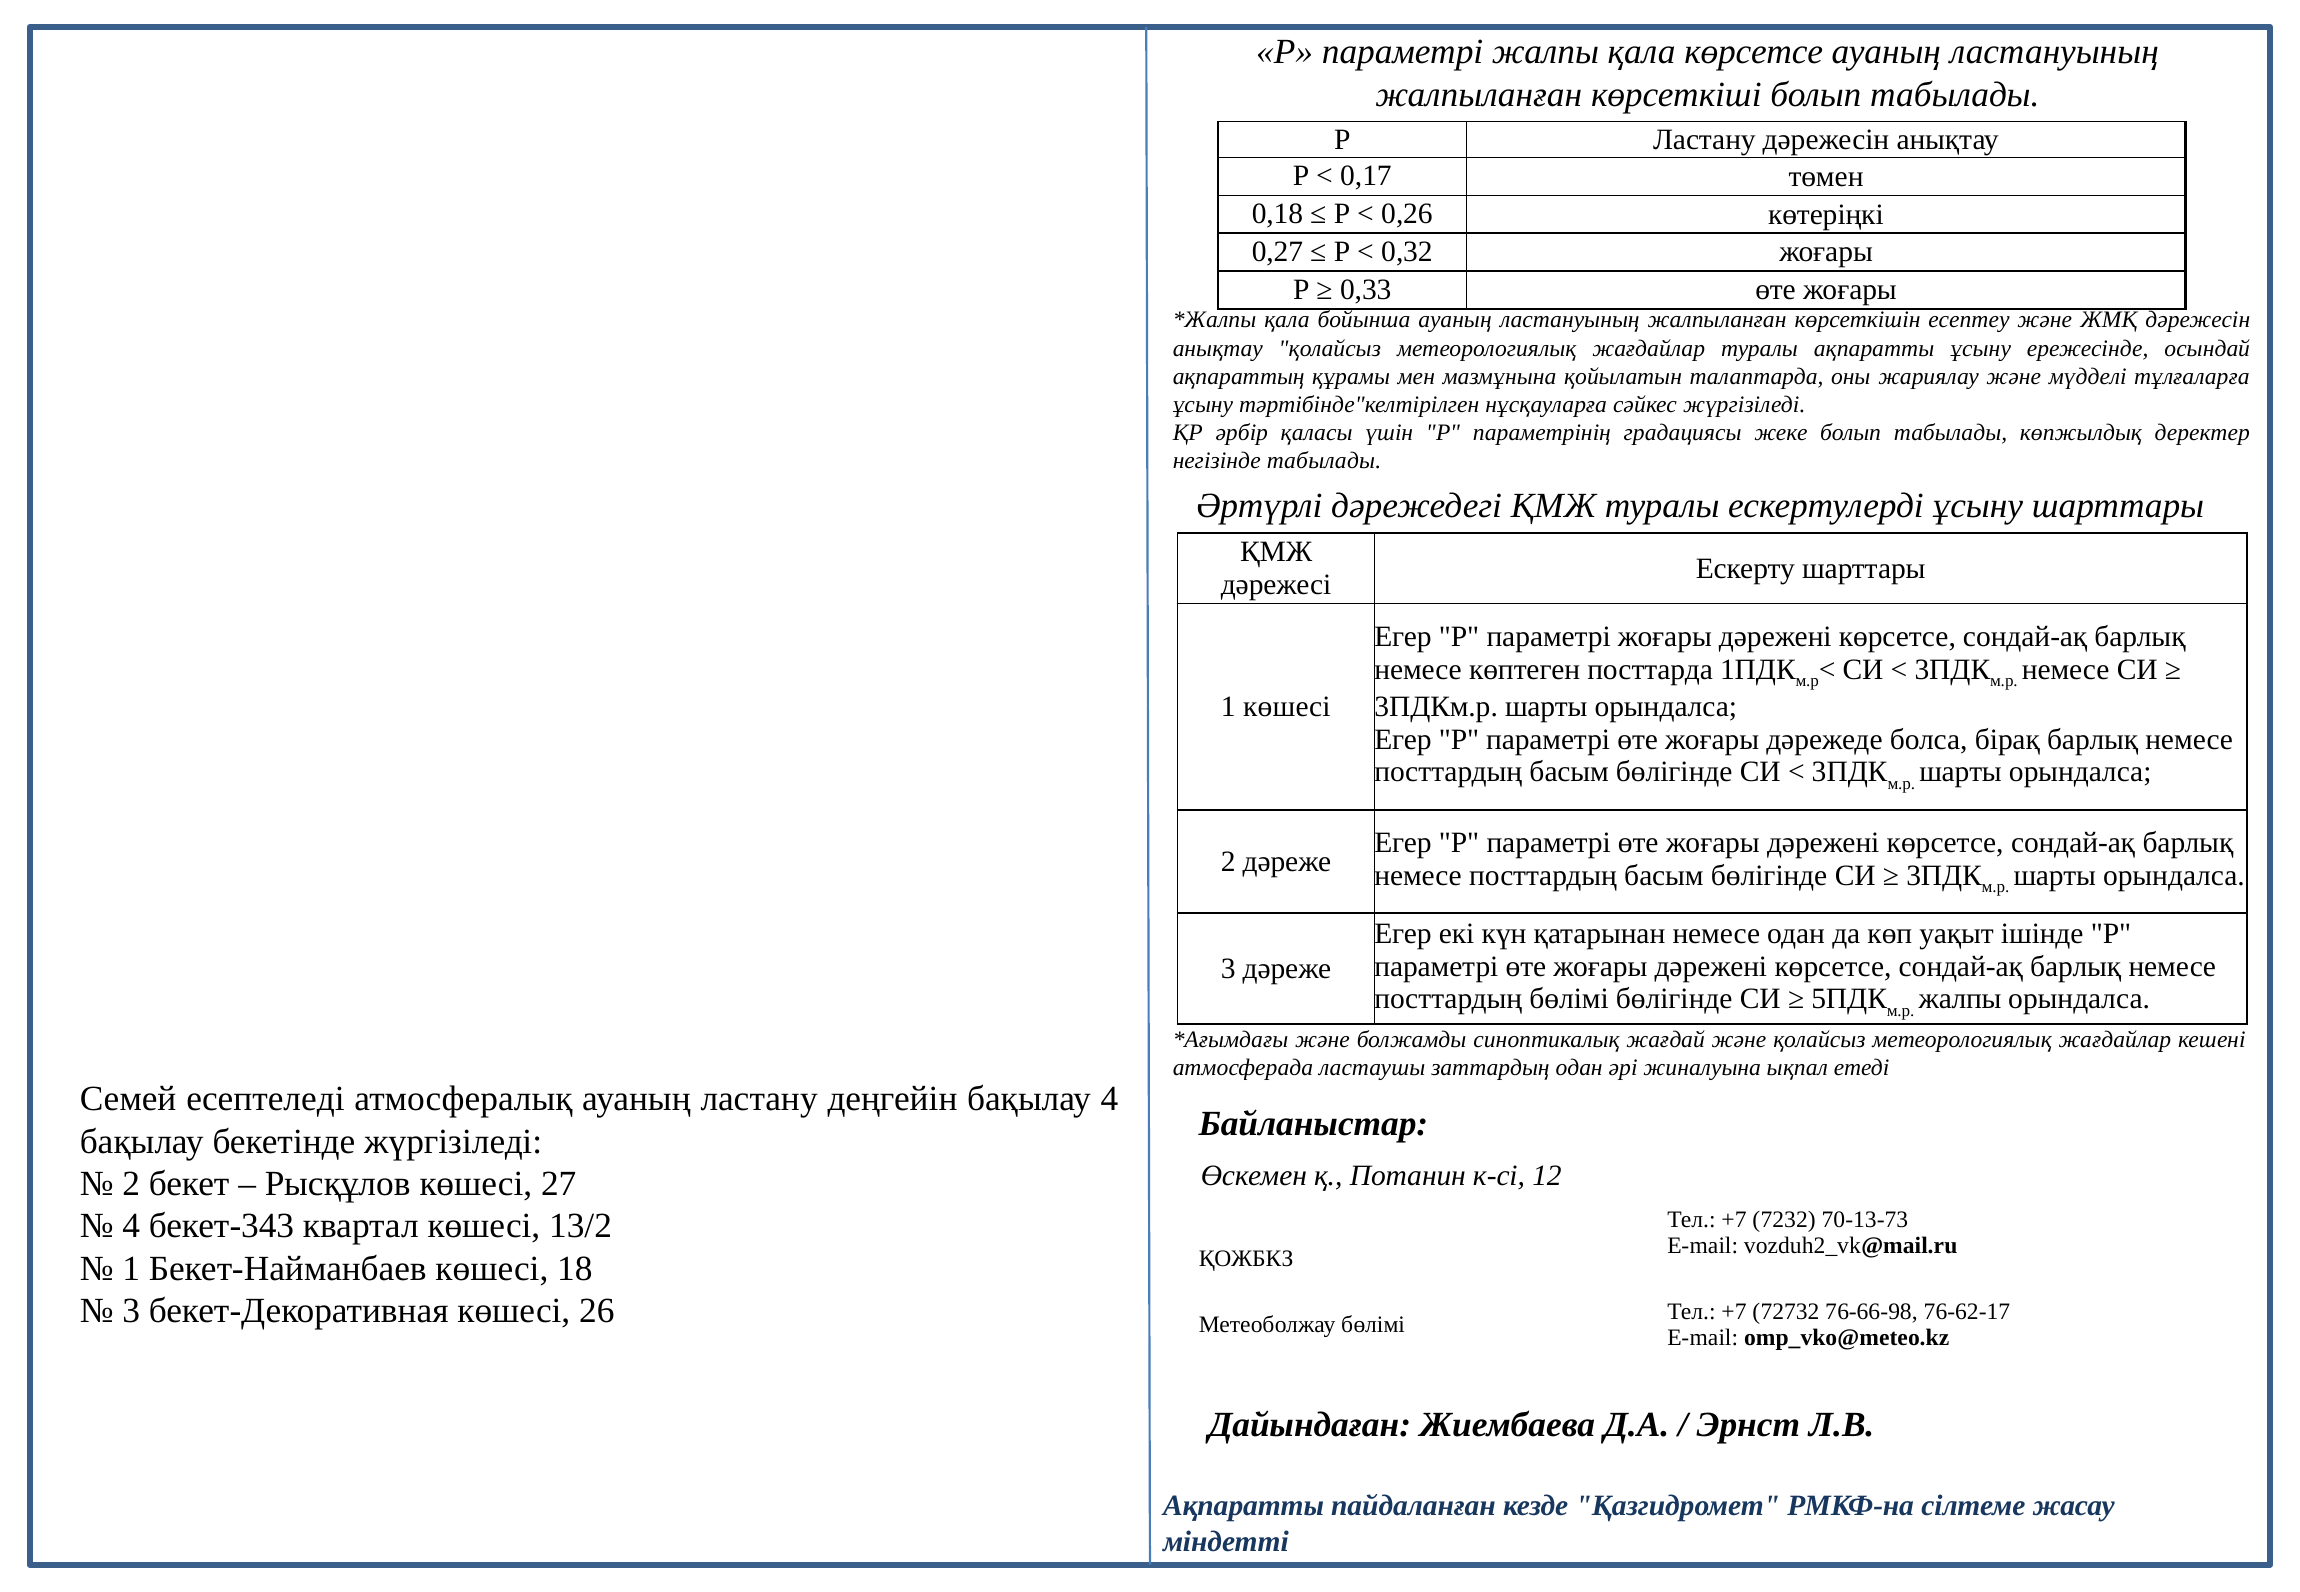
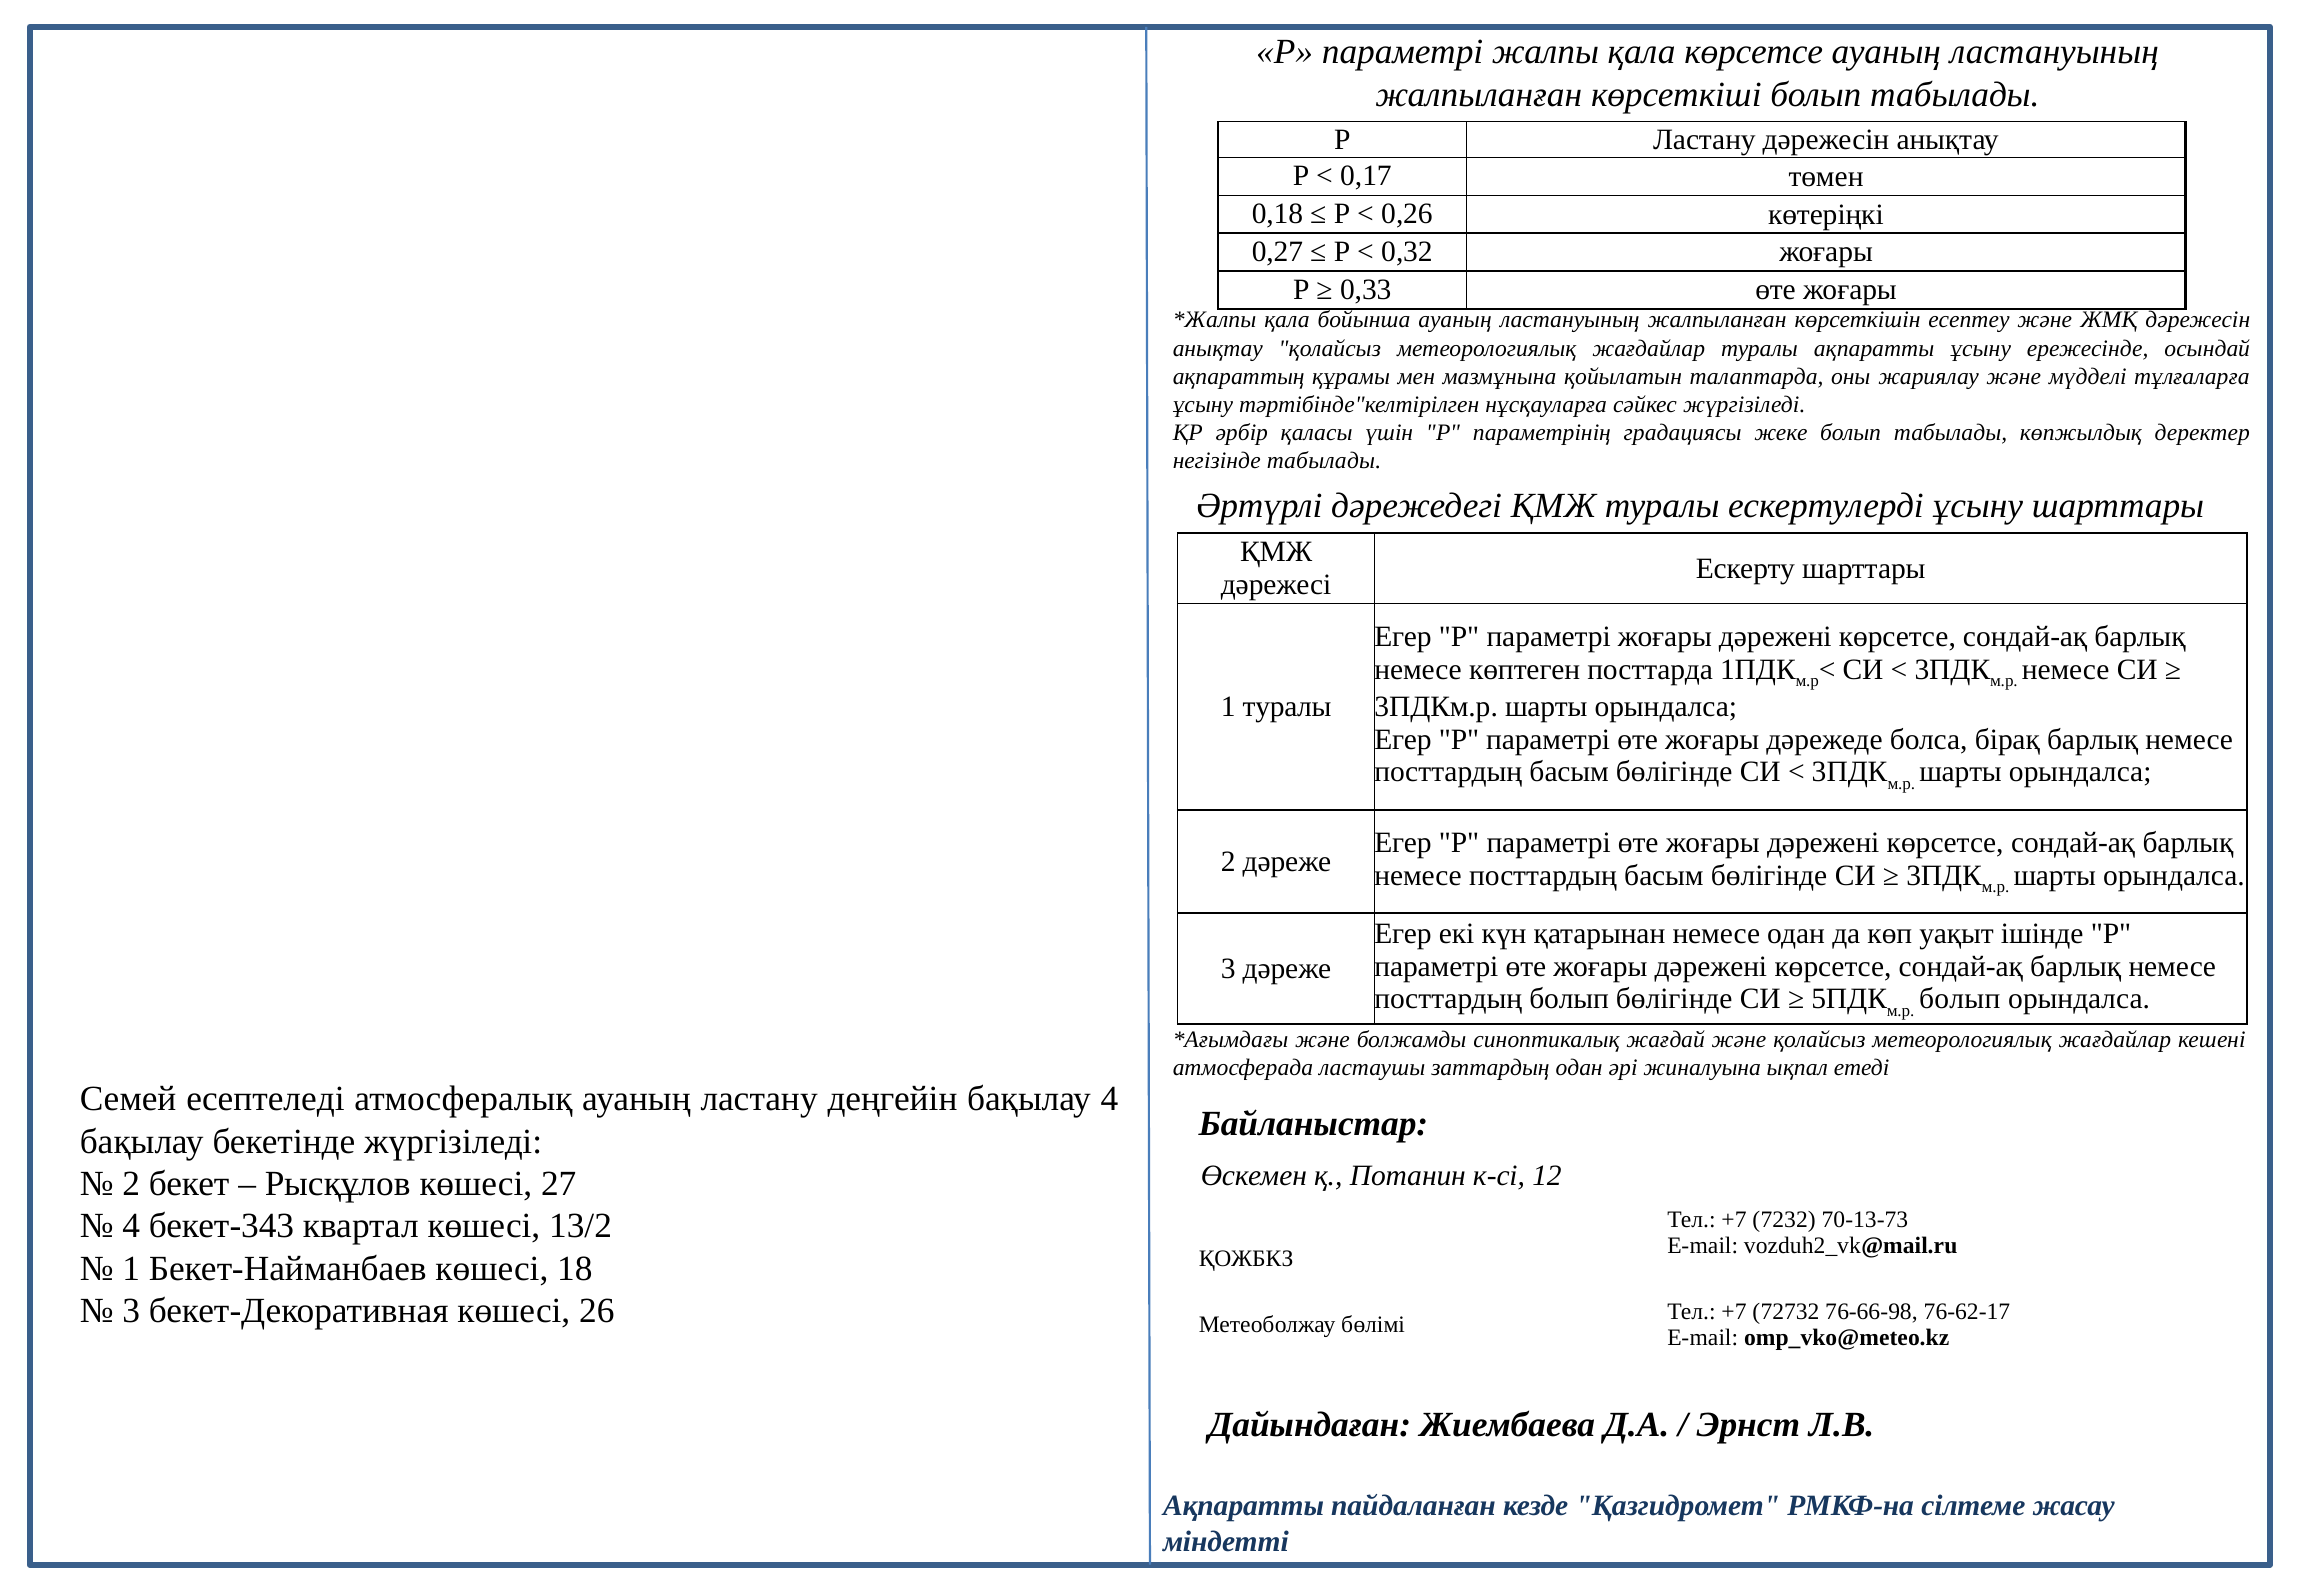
1 көшесі: көшесі -> туралы
посттардың бөлімі: бөлімі -> болып
жалпы at (1960, 999): жалпы -> болып
